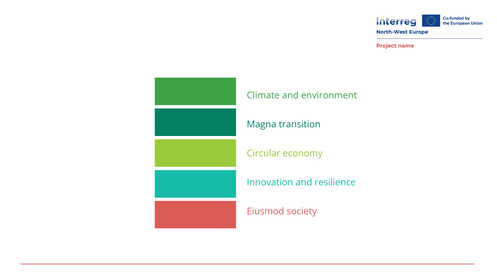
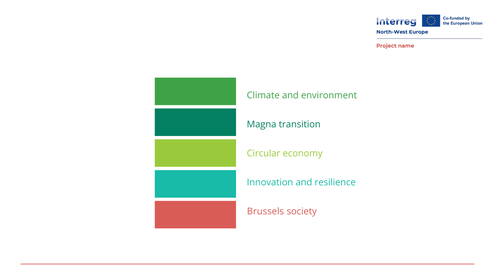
Eiusmod: Eiusmod -> Brussels
